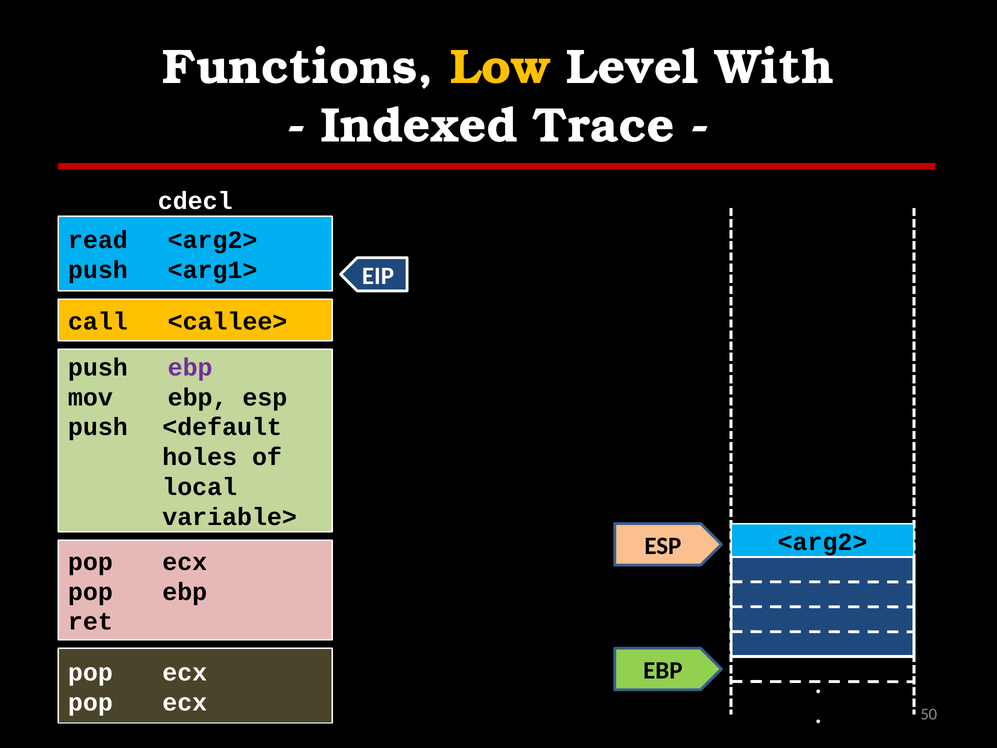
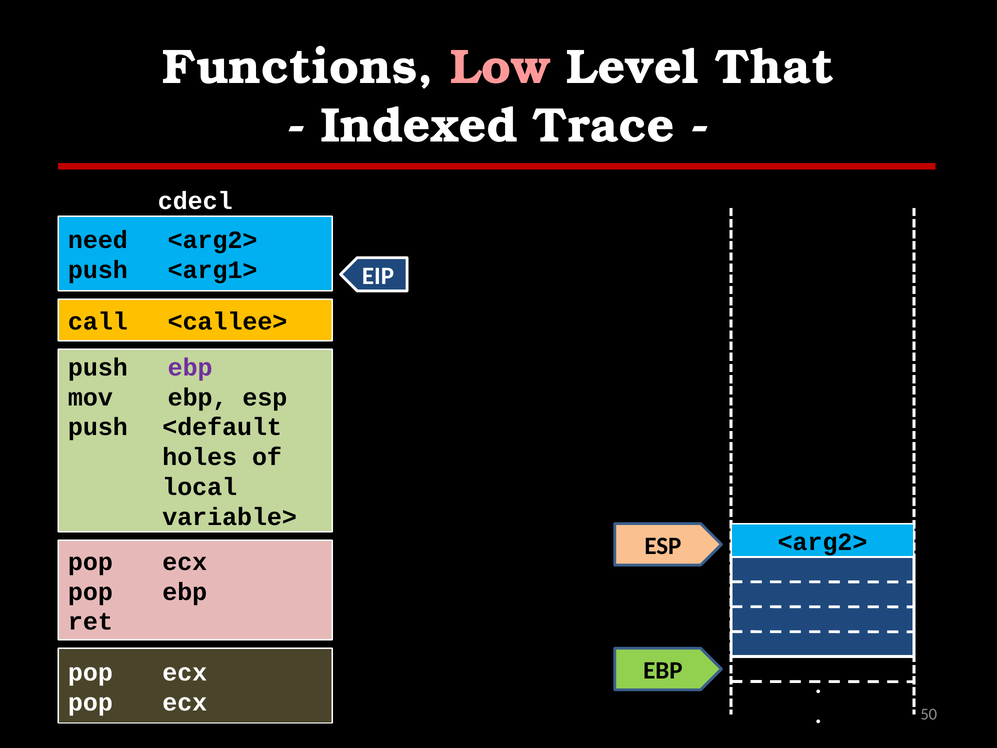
Low colour: yellow -> pink
With: With -> That
read: read -> need
